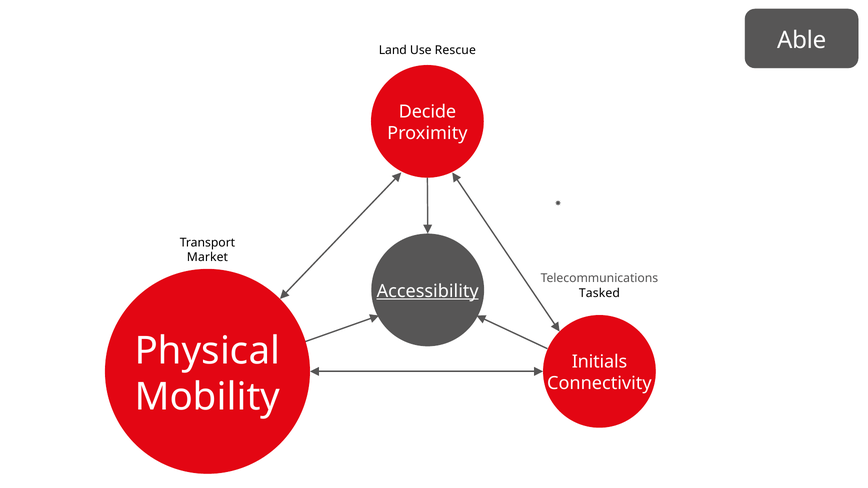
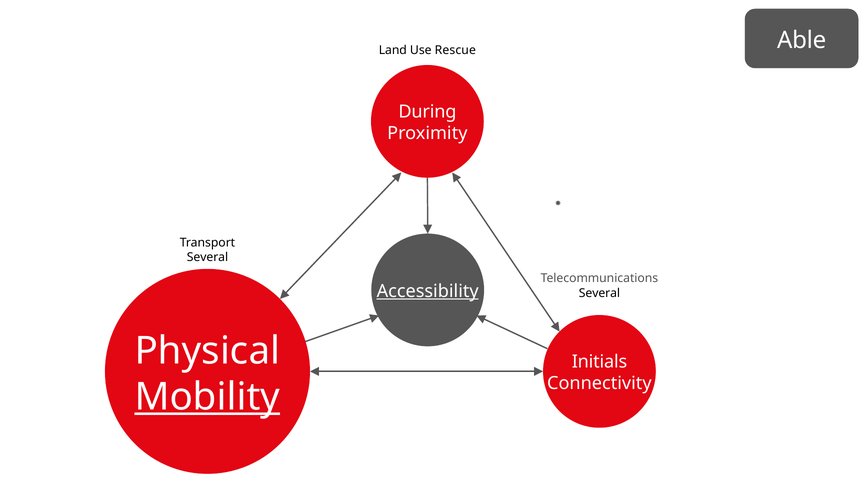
Decide: Decide -> During
Market at (207, 257): Market -> Several
Tasked at (599, 293): Tasked -> Several
Mobility underline: none -> present
